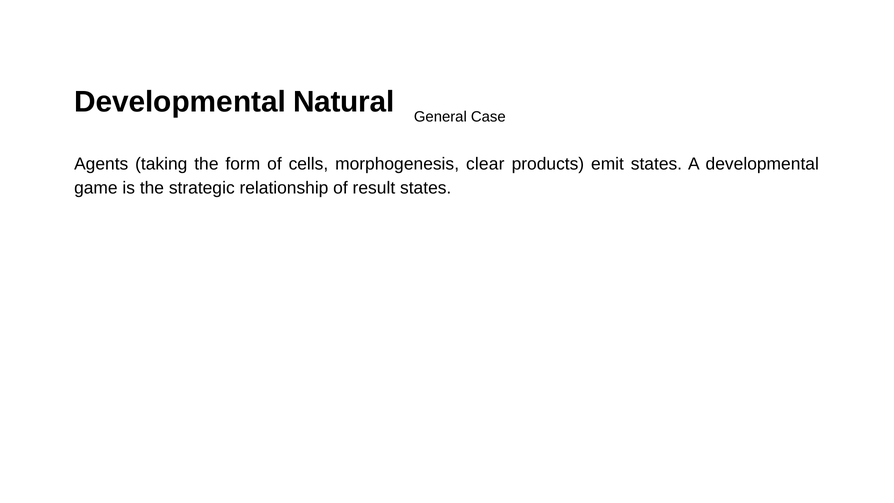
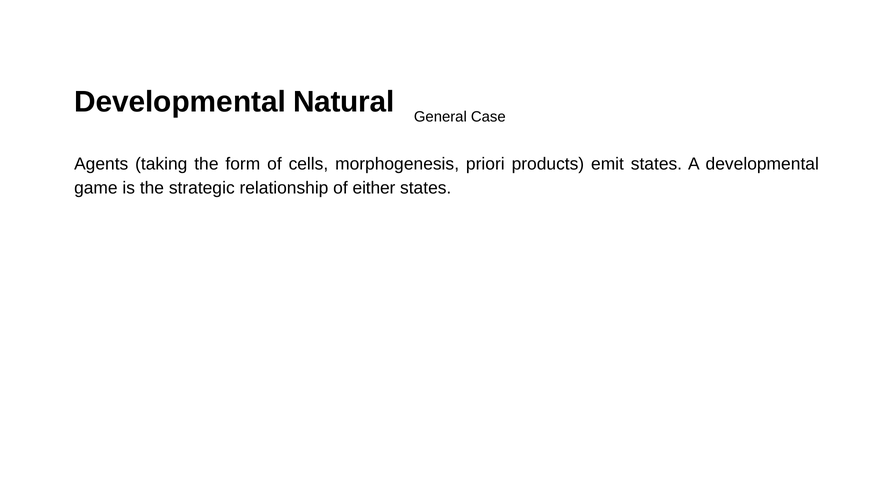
clear: clear -> priori
result: result -> either
